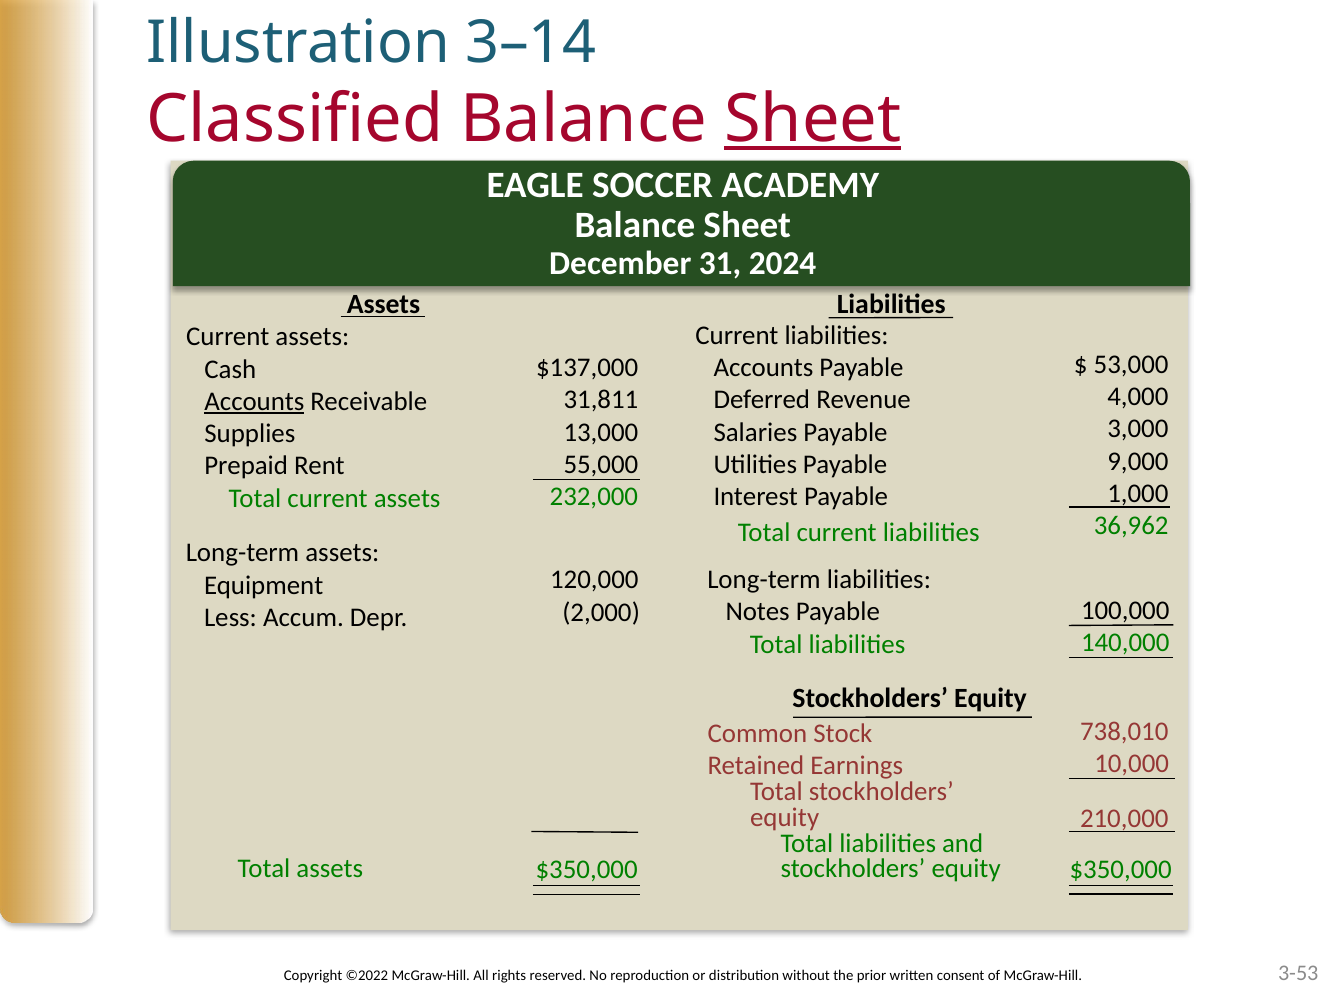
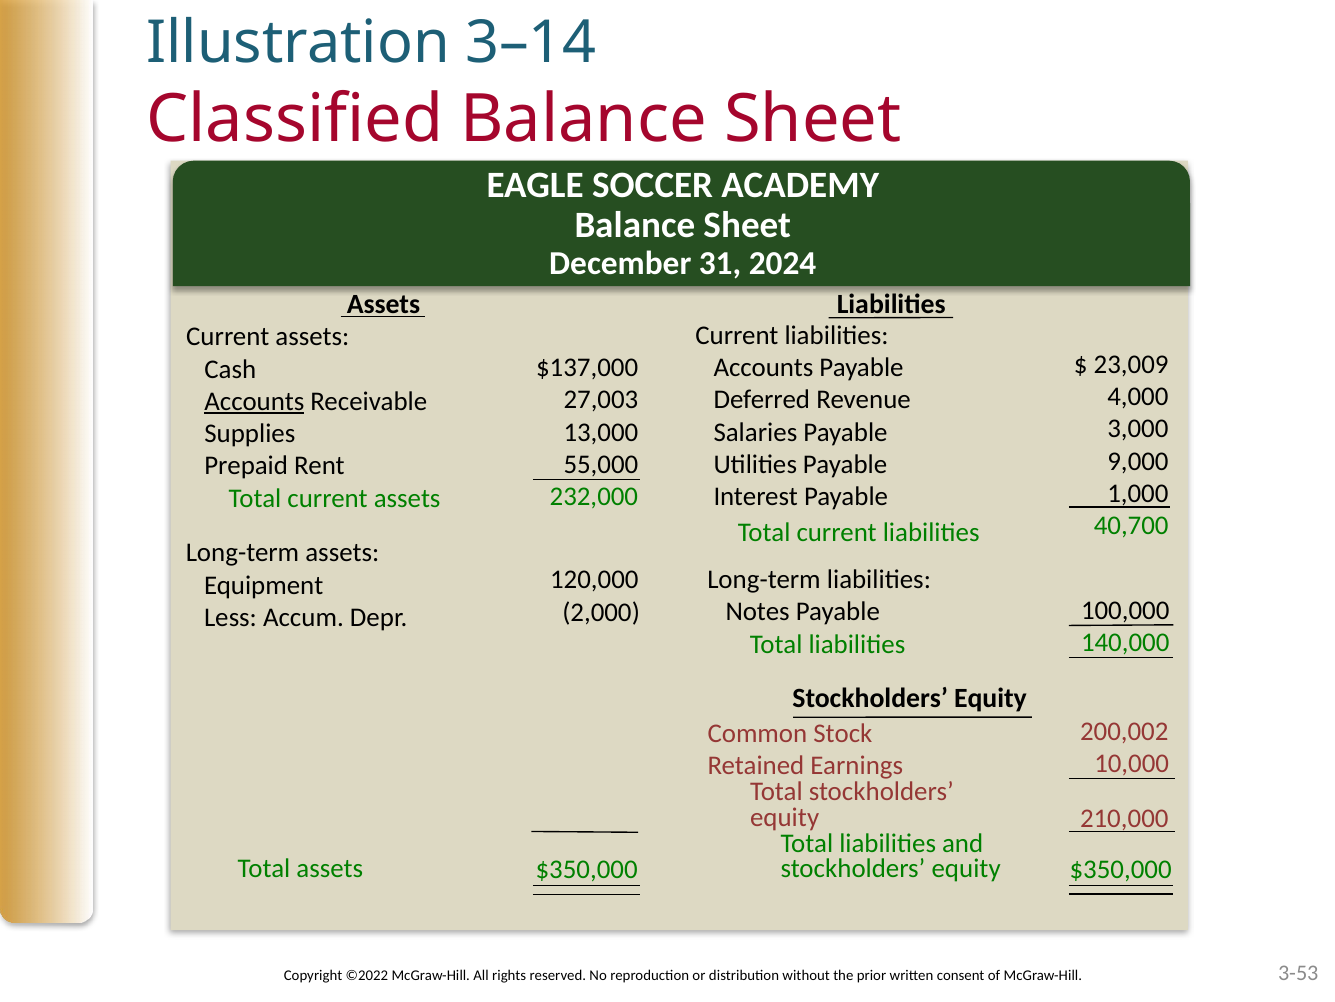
Sheet at (813, 119) underline: present -> none
53,000: 53,000 -> 23,009
31,811: 31,811 -> 27,003
36,962: 36,962 -> 40,700
738,010: 738,010 -> 200,002
